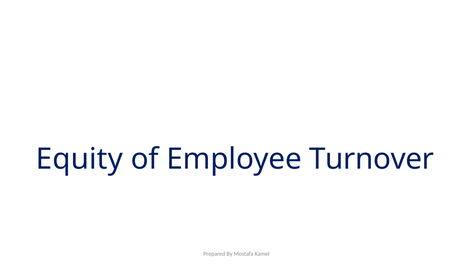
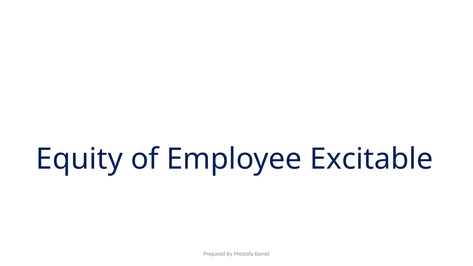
Turnover: Turnover -> Excitable
